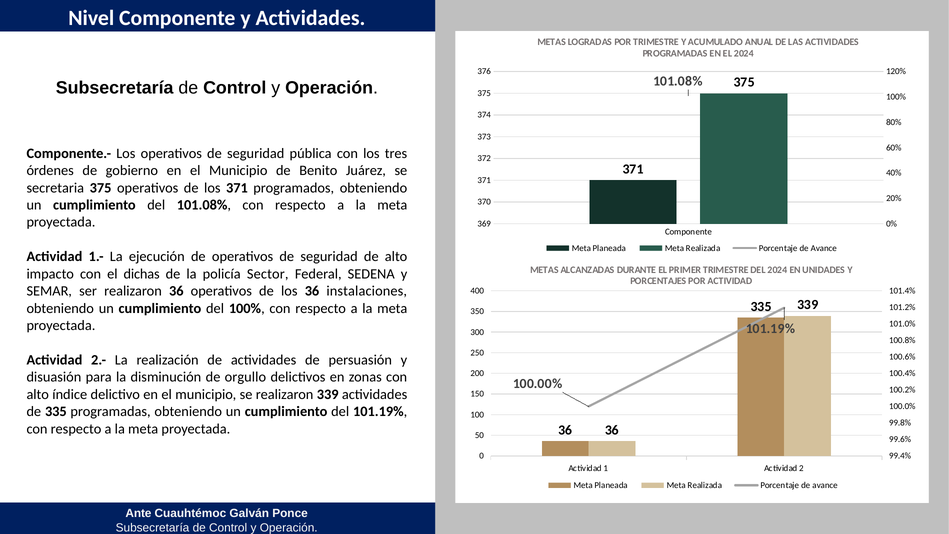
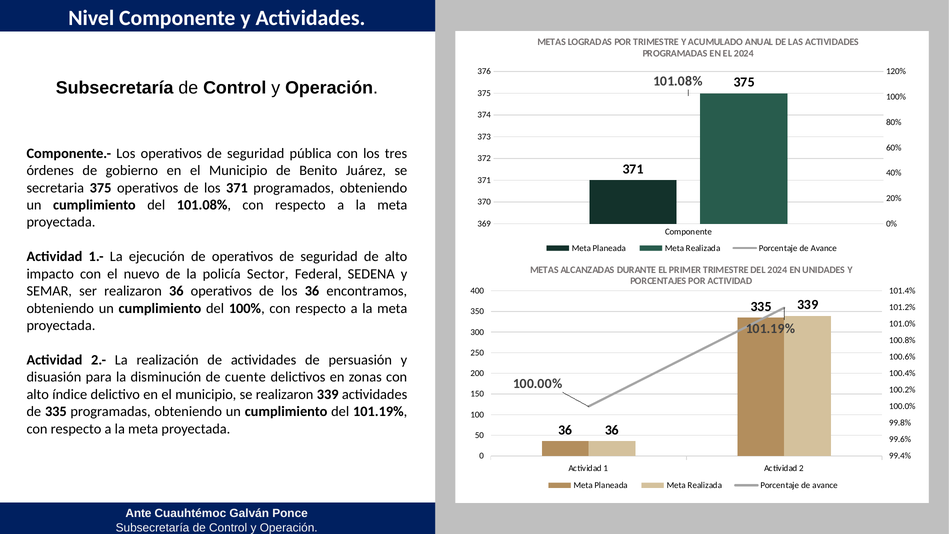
dichas: dichas -> nuevo
instalaciones: instalaciones -> encontramos
orgullo: orgullo -> cuente
